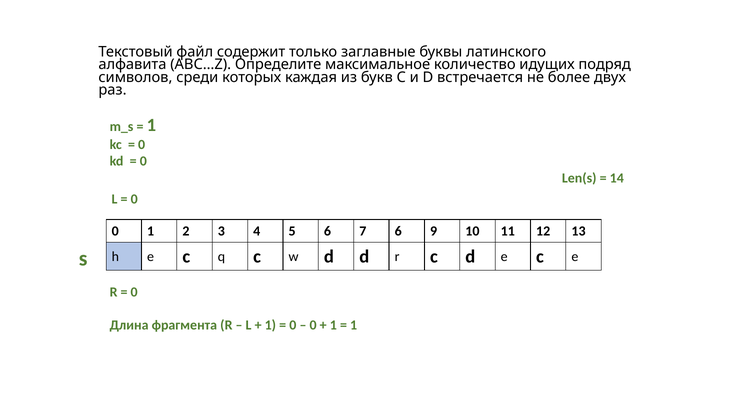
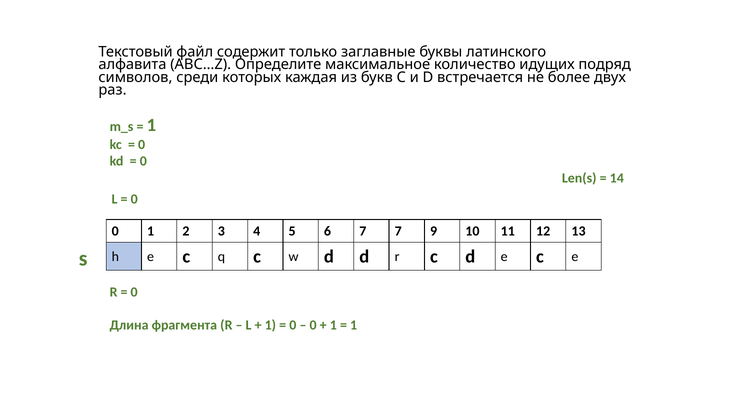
7 6: 6 -> 7
